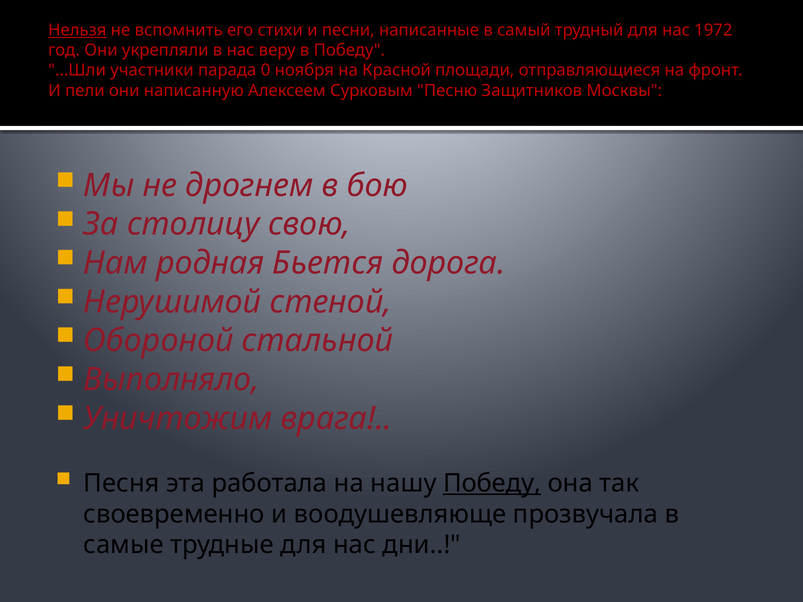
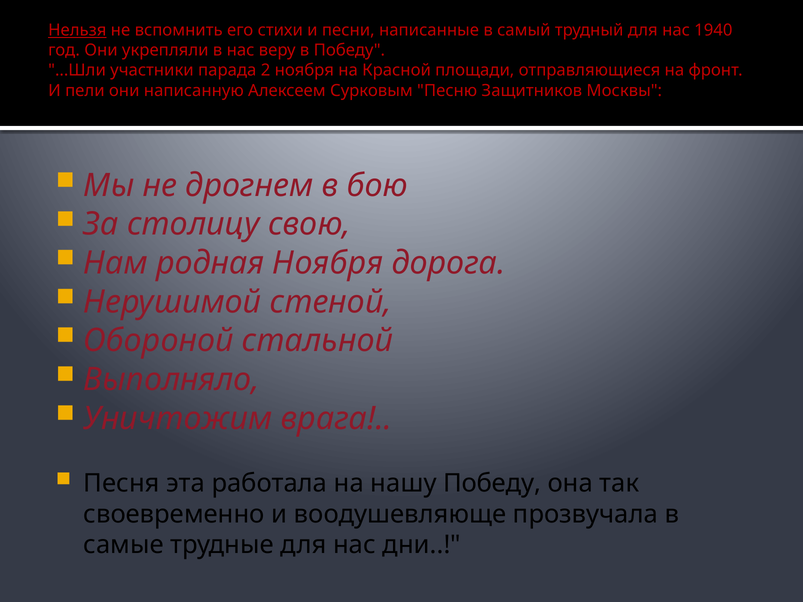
1972: 1972 -> 1940
0: 0 -> 2
родная Бьется: Бьется -> Ноября
Победу at (492, 484) underline: present -> none
